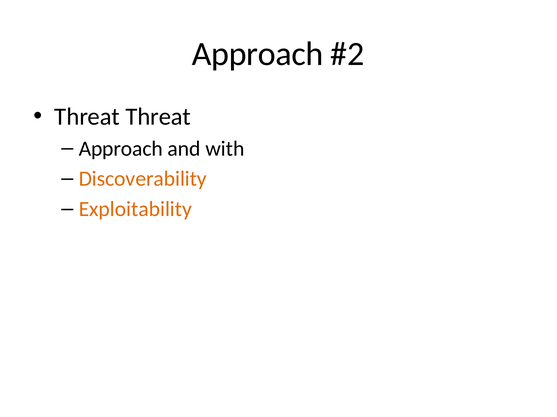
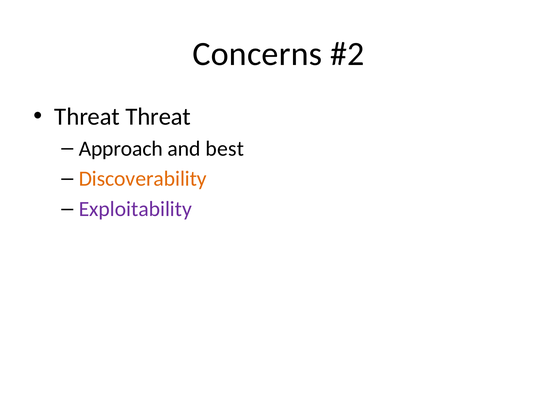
Approach at (258, 54): Approach -> Concerns
with: with -> best
Exploitability colour: orange -> purple
